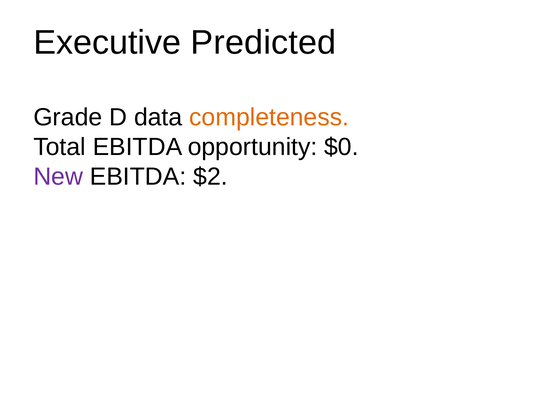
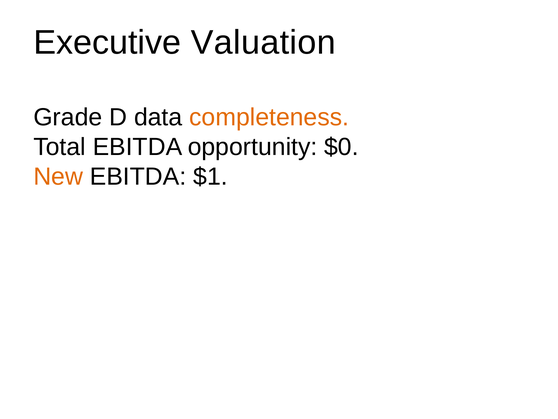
Predicted: Predicted -> Valuation
New colour: purple -> orange
$2: $2 -> $1
